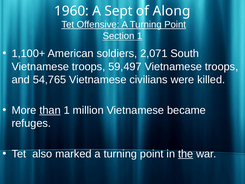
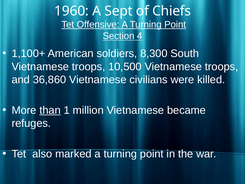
Along: Along -> Chiefs
Section 1: 1 -> 4
2,071: 2,071 -> 8,300
59,497: 59,497 -> 10,500
54,765: 54,765 -> 36,860
the underline: present -> none
